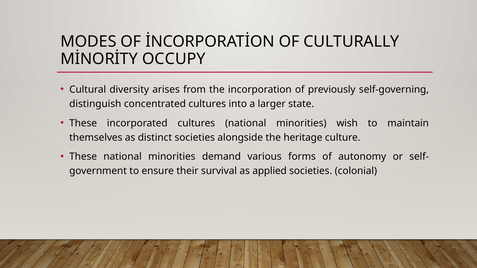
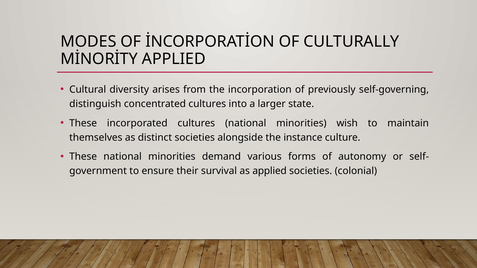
OCCUPY at (174, 59): OCCUPY -> APPLIED
heritage: heritage -> instance
